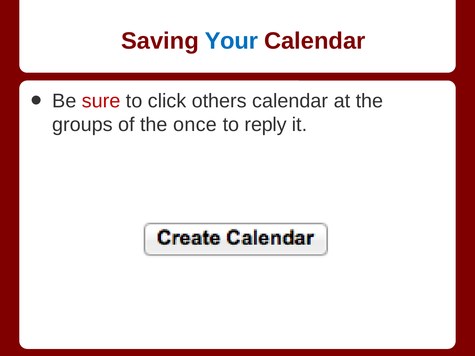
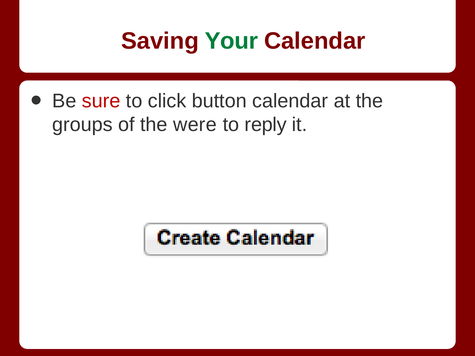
Your colour: blue -> green
others: others -> button
once: once -> were
